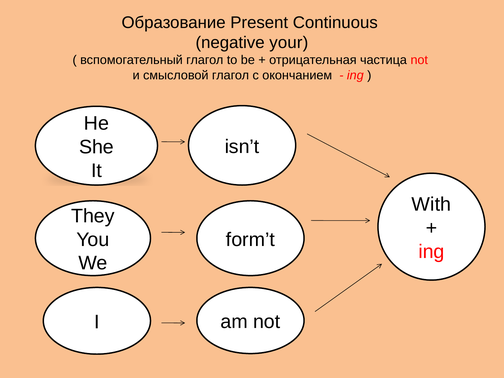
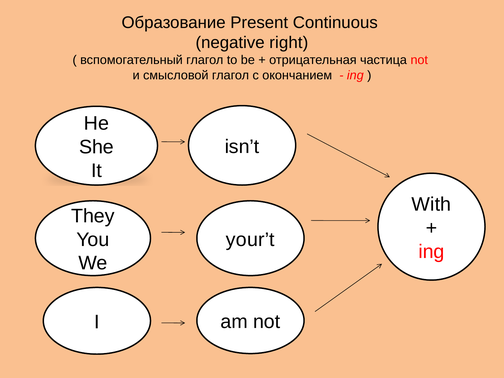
your: your -> right
form’t: form’t -> your’t
